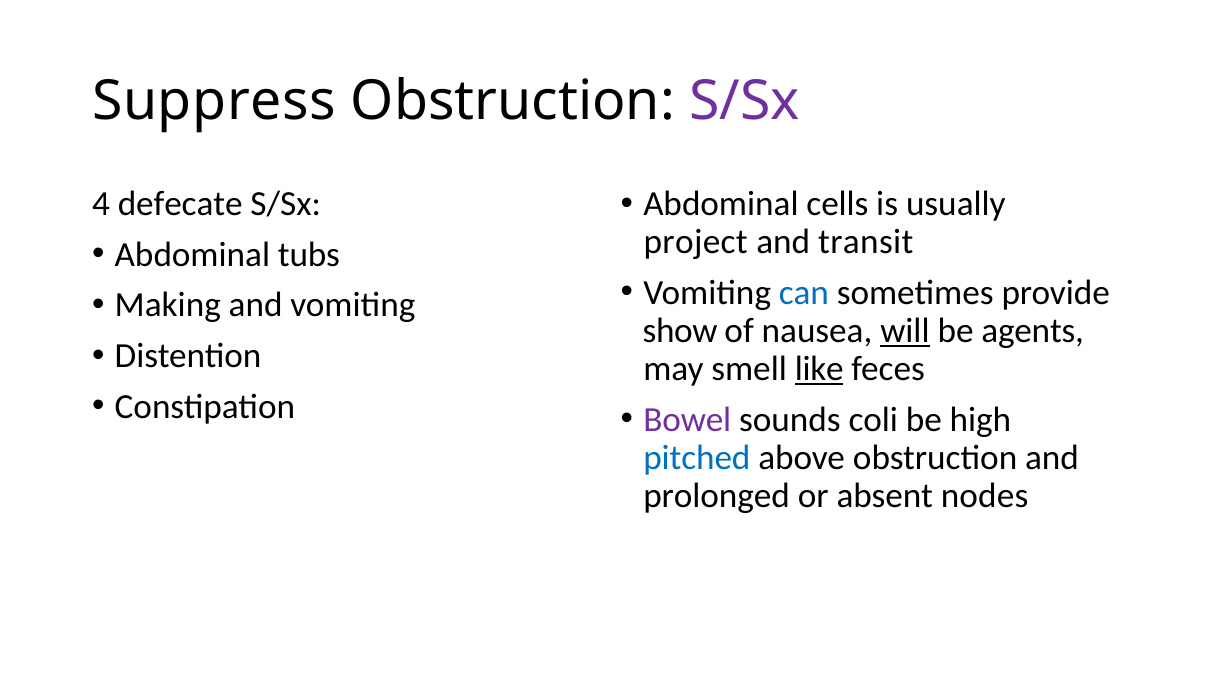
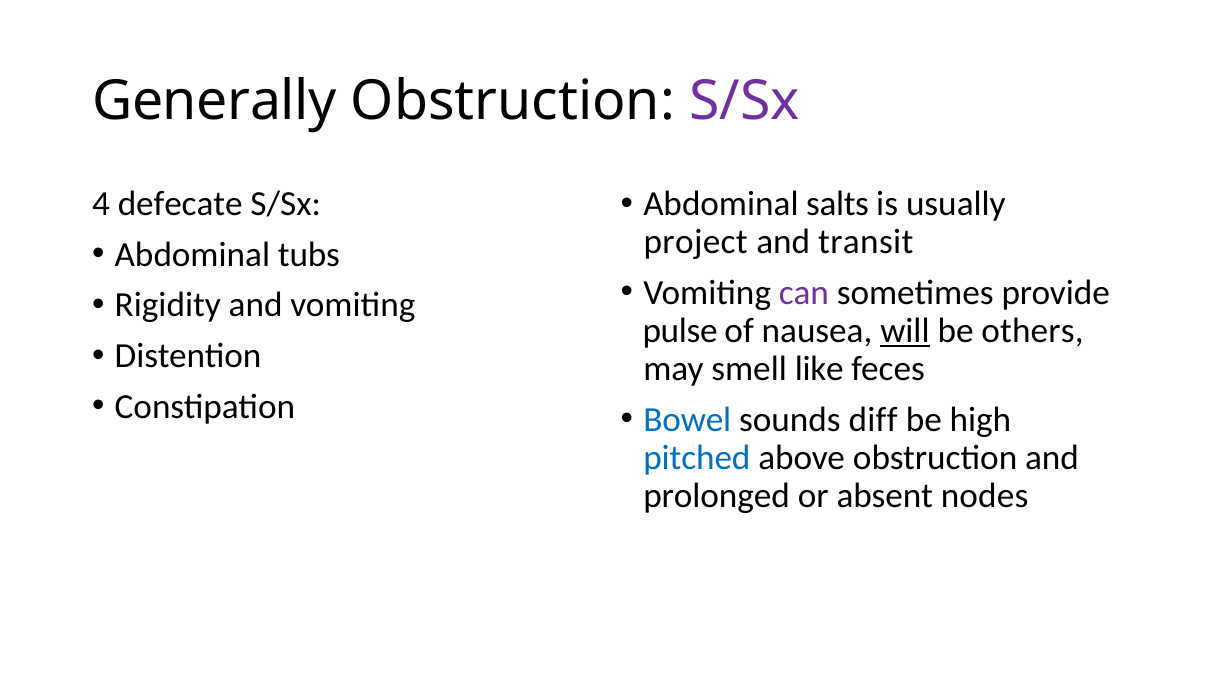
Suppress: Suppress -> Generally
cells: cells -> salts
can colour: blue -> purple
Making: Making -> Rigidity
show: show -> pulse
agents: agents -> others
like underline: present -> none
Bowel colour: purple -> blue
coli: coli -> diff
